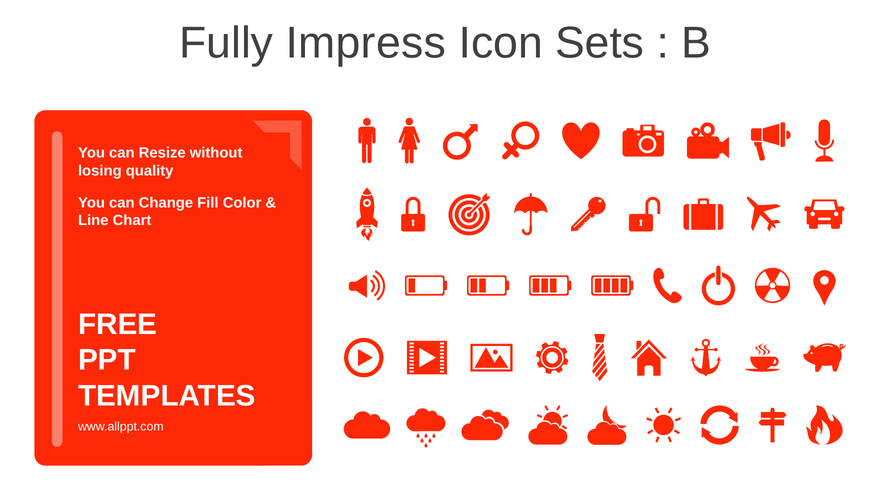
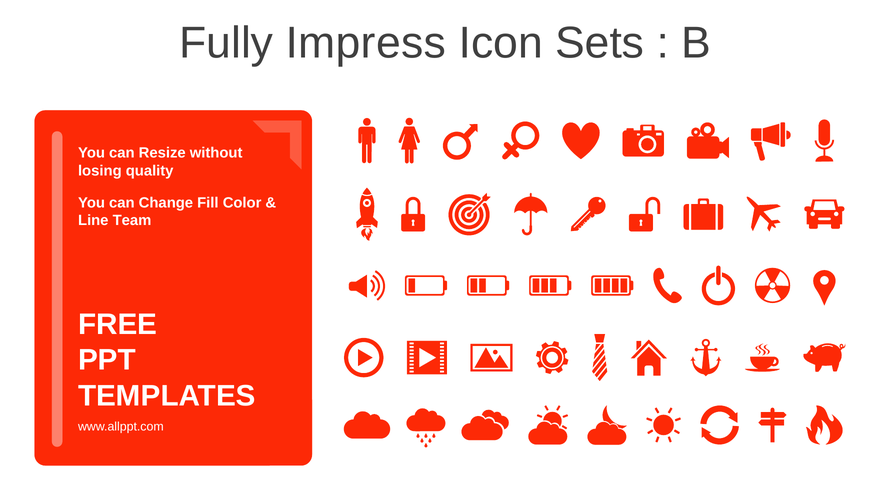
Chart: Chart -> Team
